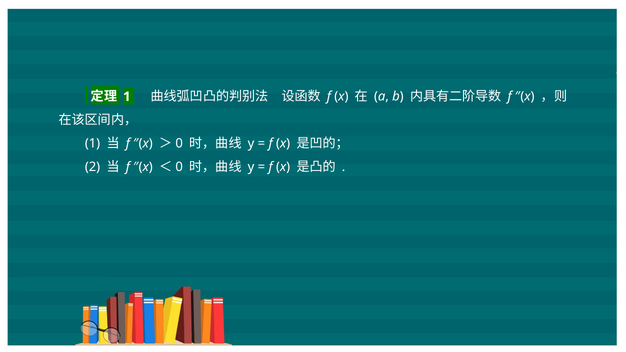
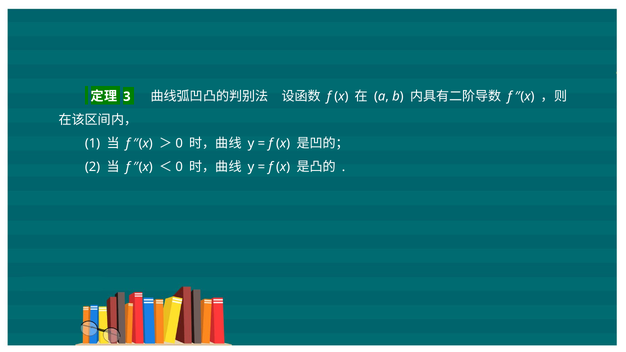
1 at (127, 97): 1 -> 3
